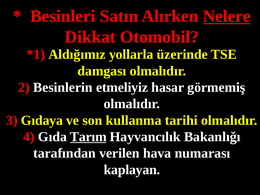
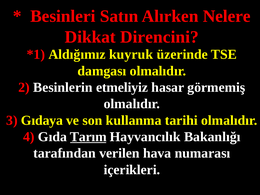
Nelere underline: present -> none
Otomobil: Otomobil -> Direncini
yollarla: yollarla -> kuyruk
kaplayan: kaplayan -> içerikleri
